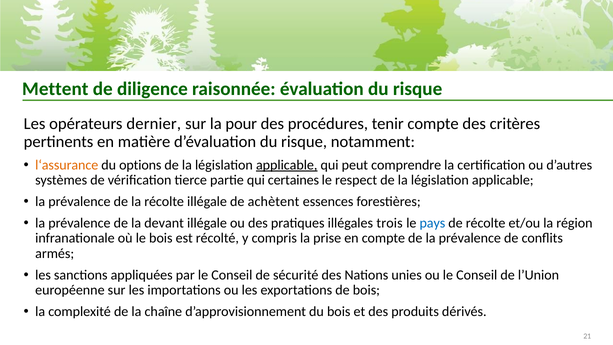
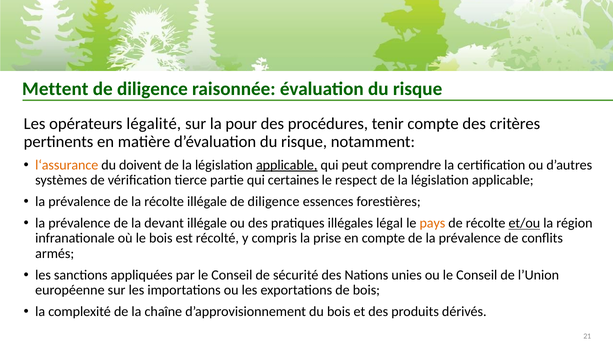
dernier: dernier -> légalité
options: options -> doivent
illégale de achètent: achètent -> diligence
trois: trois -> légal
pays colour: blue -> orange
et/ou underline: none -> present
